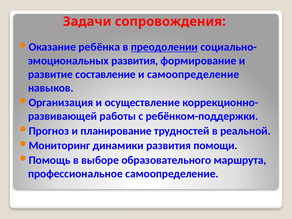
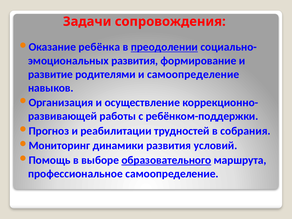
составление: составление -> родителями
планирование: планирование -> реабилитации
реальной: реальной -> собрания
помощи: помощи -> условий
образовательного underline: none -> present
